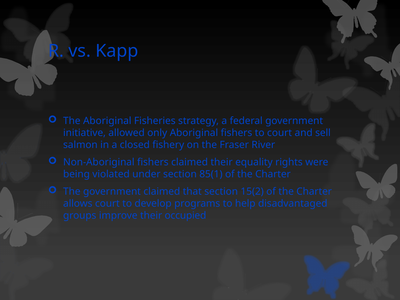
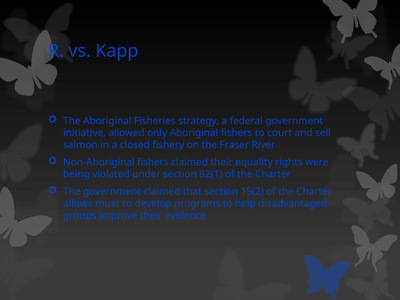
85(1: 85(1 -> 82(1
allows court: court -> must
occupied: occupied -> evidence
